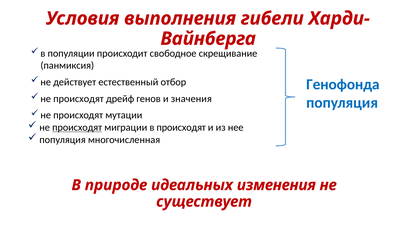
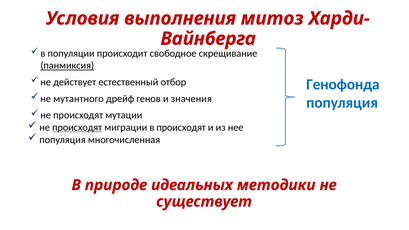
гибели: гибели -> митоз
панмиксия underline: none -> present
происходят at (79, 99): происходят -> мутантного
изменения: изменения -> методики
